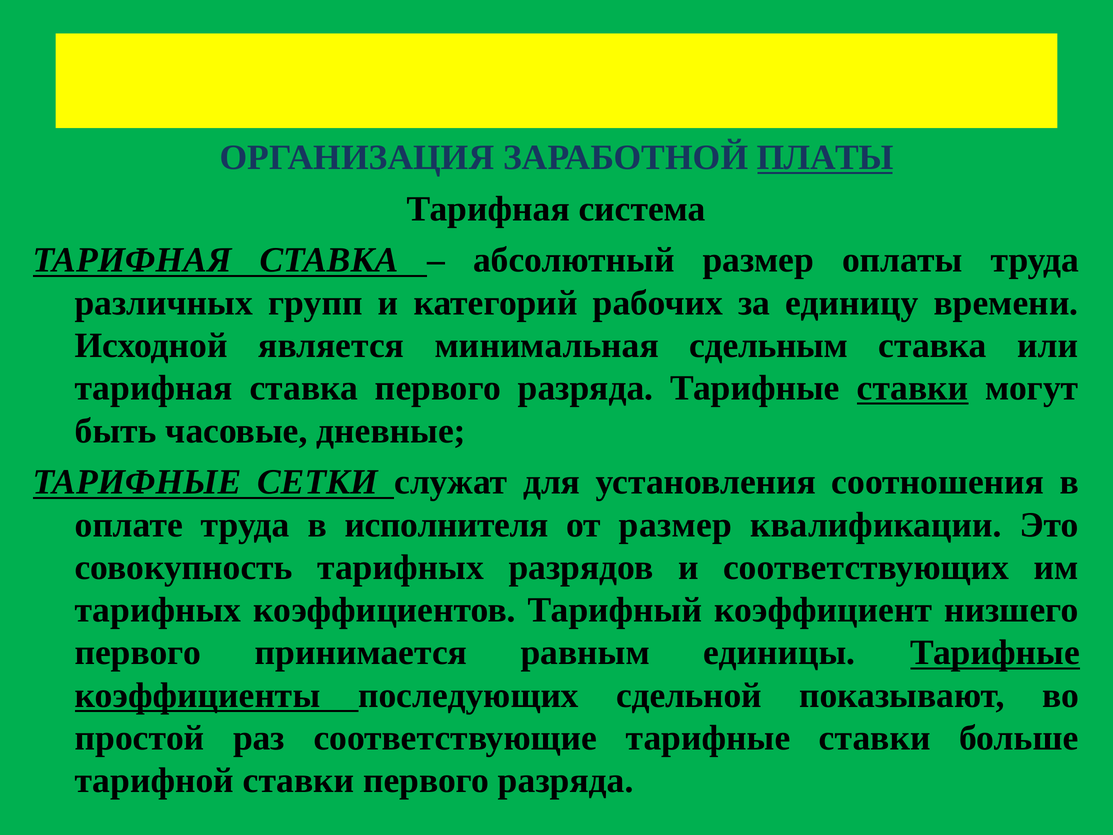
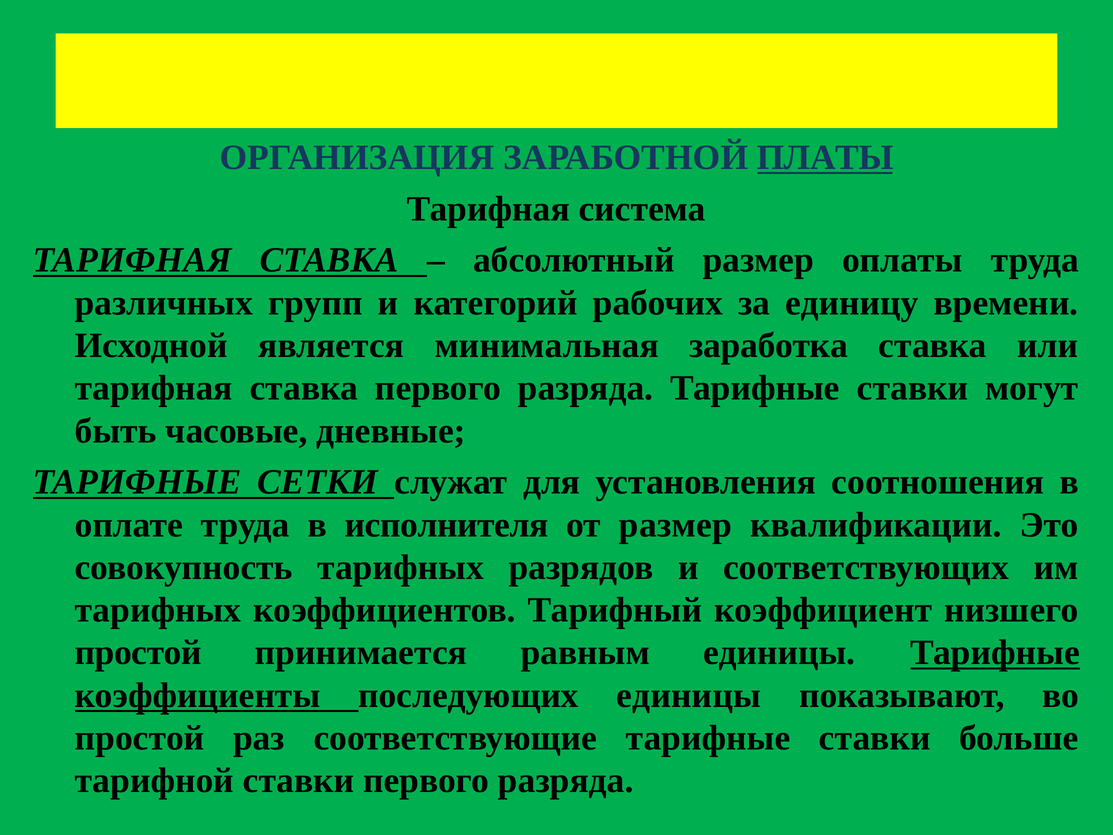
сдельным: сдельным -> заработка
ставки at (913, 388) underline: present -> none
первого at (138, 653): первого -> простой
последующих сдельной: сдельной -> единицы
